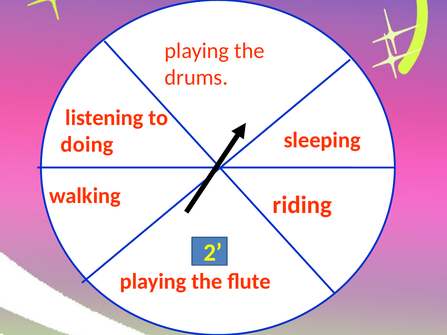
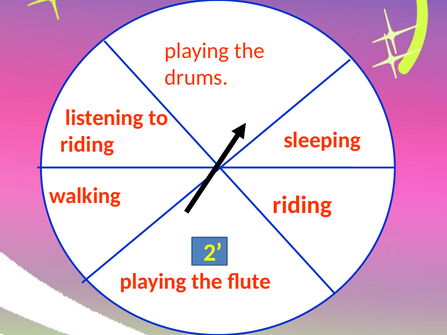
doing at (87, 145): doing -> riding
